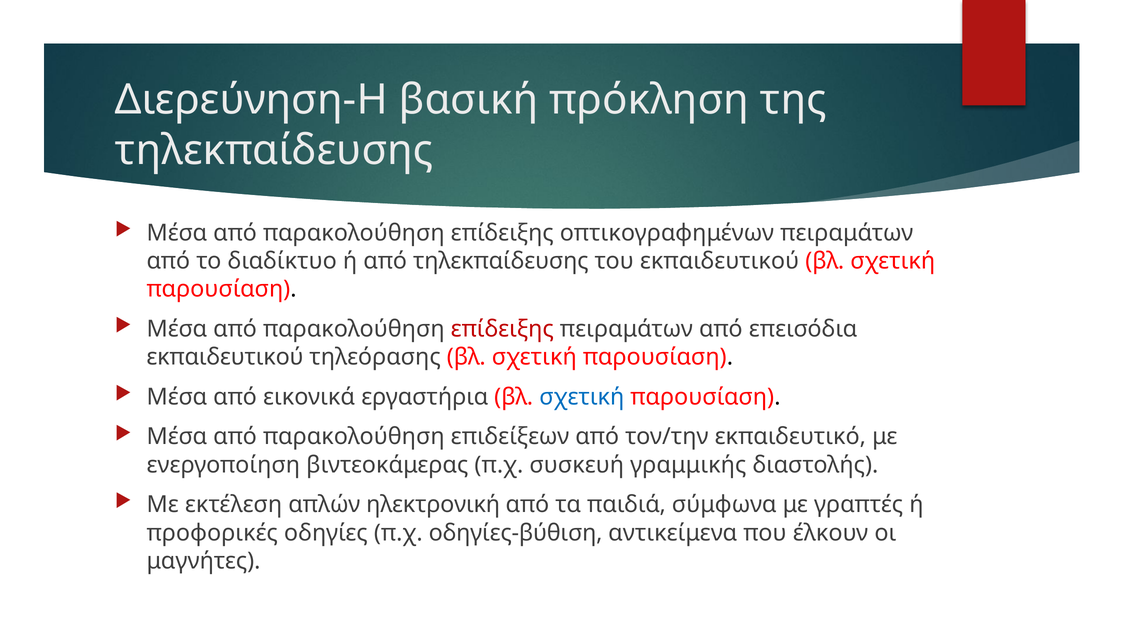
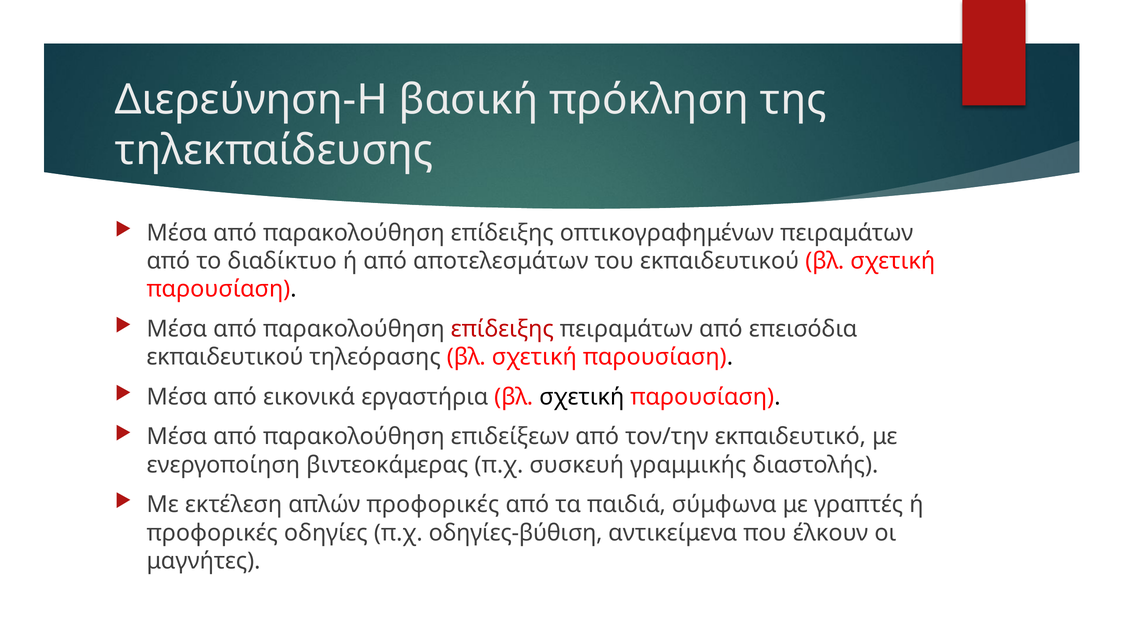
από τηλεκπαίδευσης: τηλεκπαίδευσης -> αποτελεσμάτων
σχετική at (582, 397) colour: blue -> black
απλών ηλεκτρονική: ηλεκτρονική -> προφορικές
